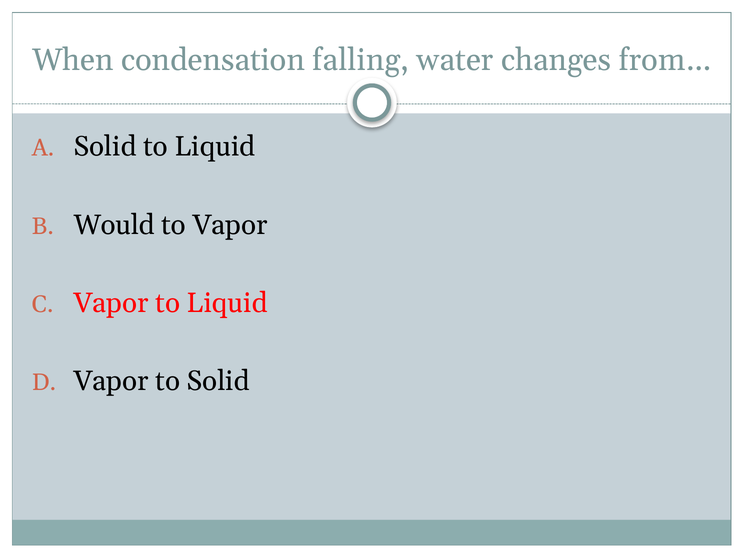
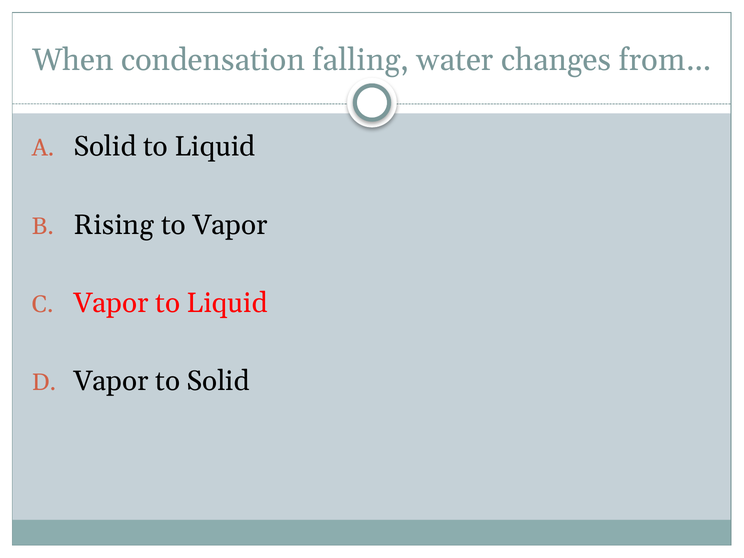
Would: Would -> Rising
